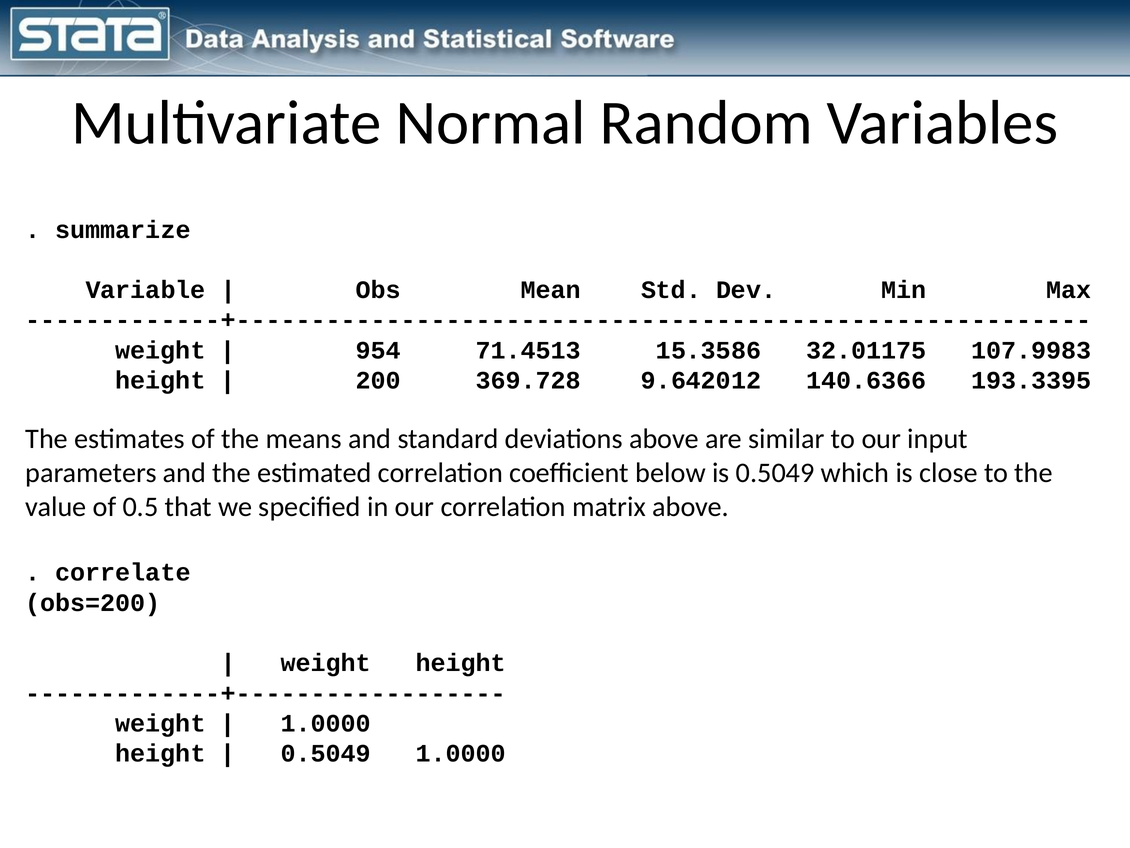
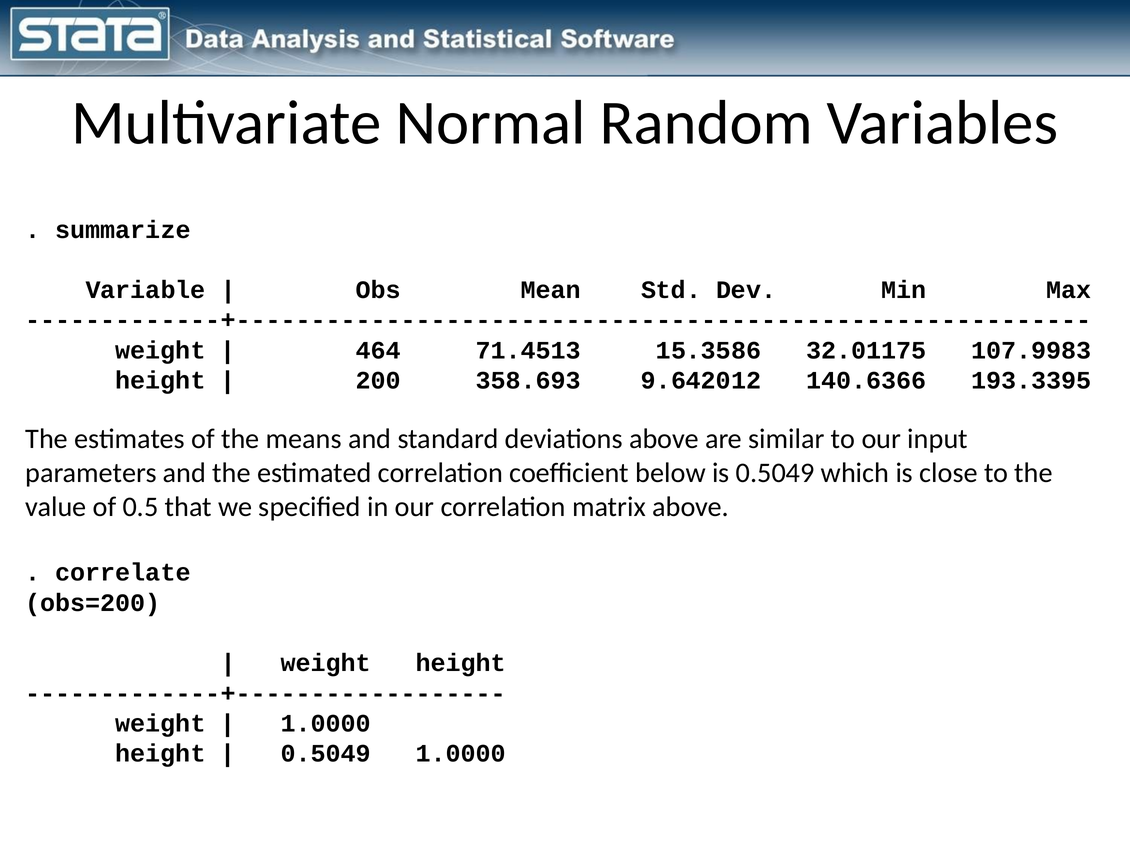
954: 954 -> 464
369.728: 369.728 -> 358.693
